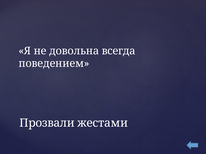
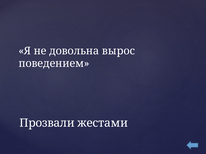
всегда: всегда -> вырос
